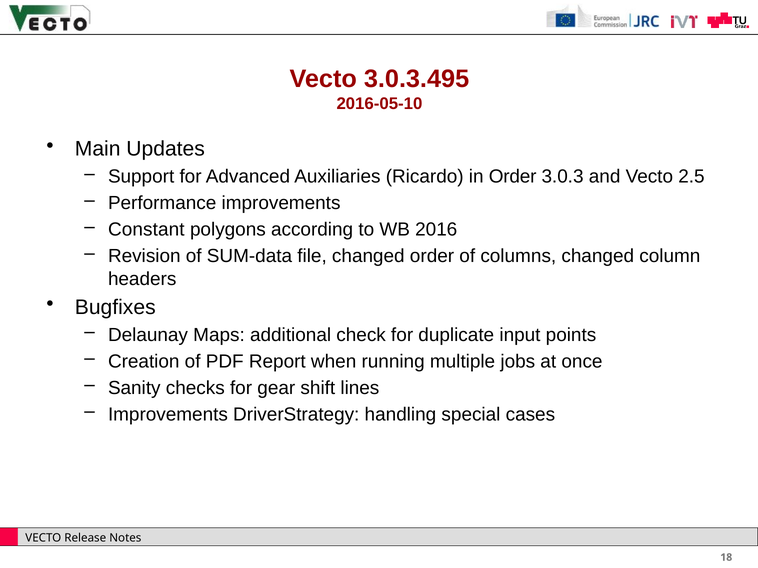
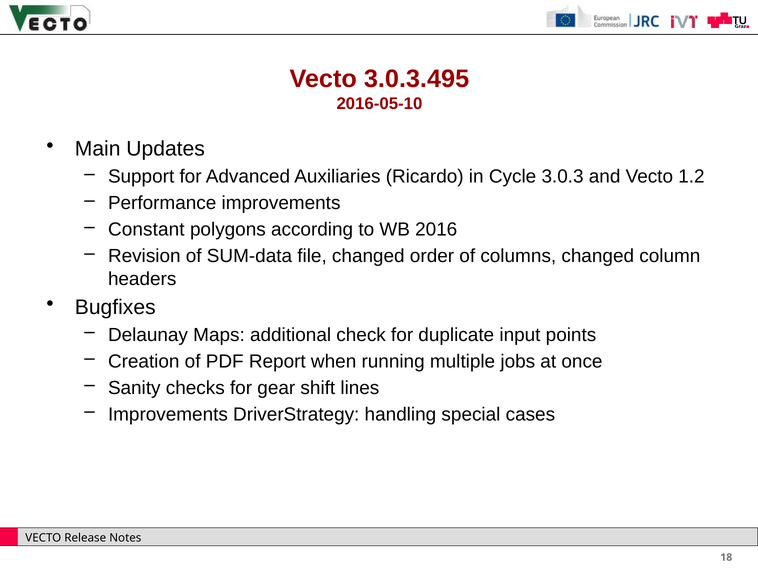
in Order: Order -> Cycle
2.5: 2.5 -> 1.2
